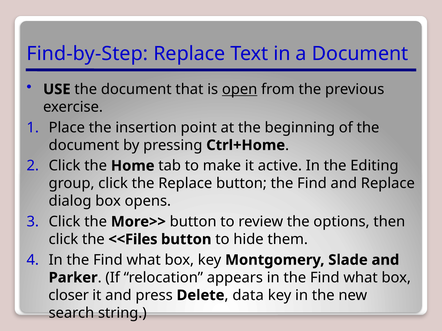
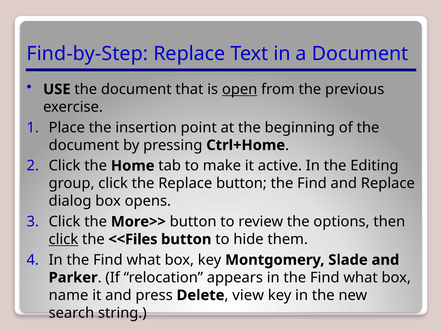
click at (63, 240) underline: none -> present
closer: closer -> name
data: data -> view
